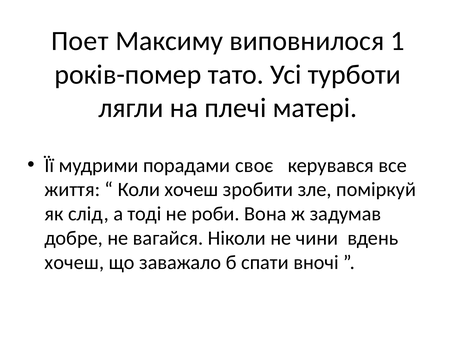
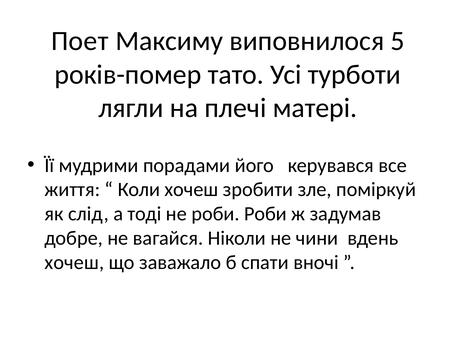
1: 1 -> 5
своє: своє -> його
роби Вона: Вона -> Роби
